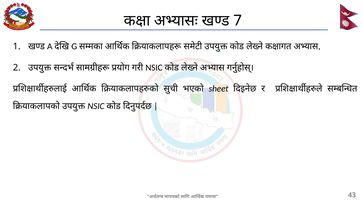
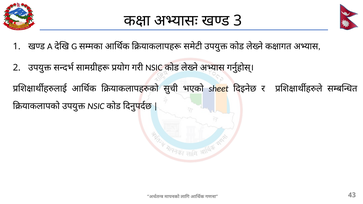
7: 7 -> 3
